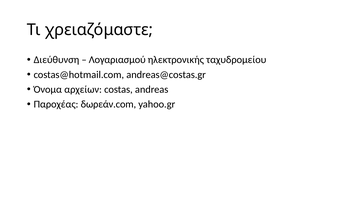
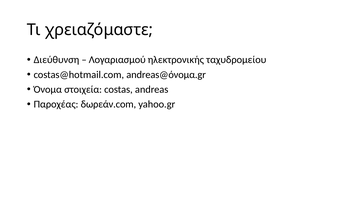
andreas@costas.gr: andreas@costas.gr -> andreas@όνομα.gr
αρχείων: αρχείων -> στοιχεία
